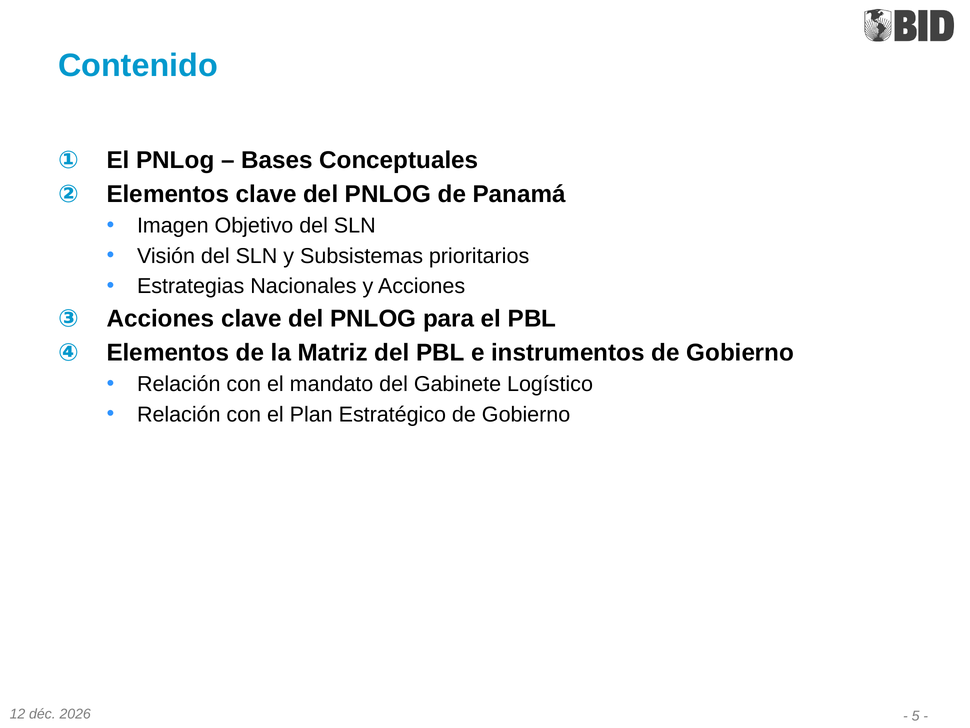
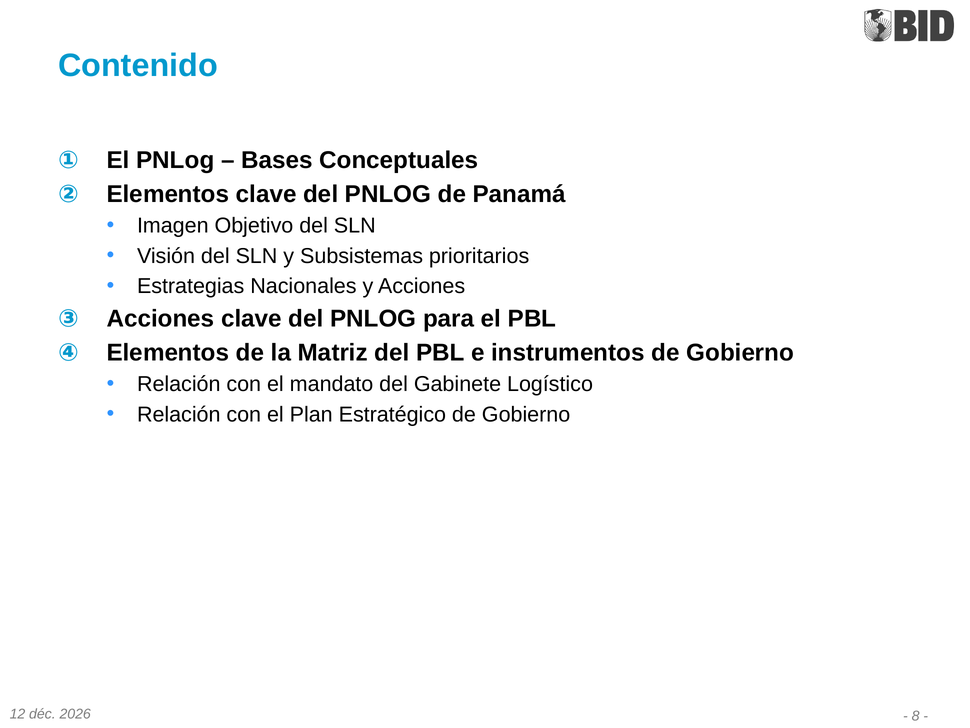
5: 5 -> 8
